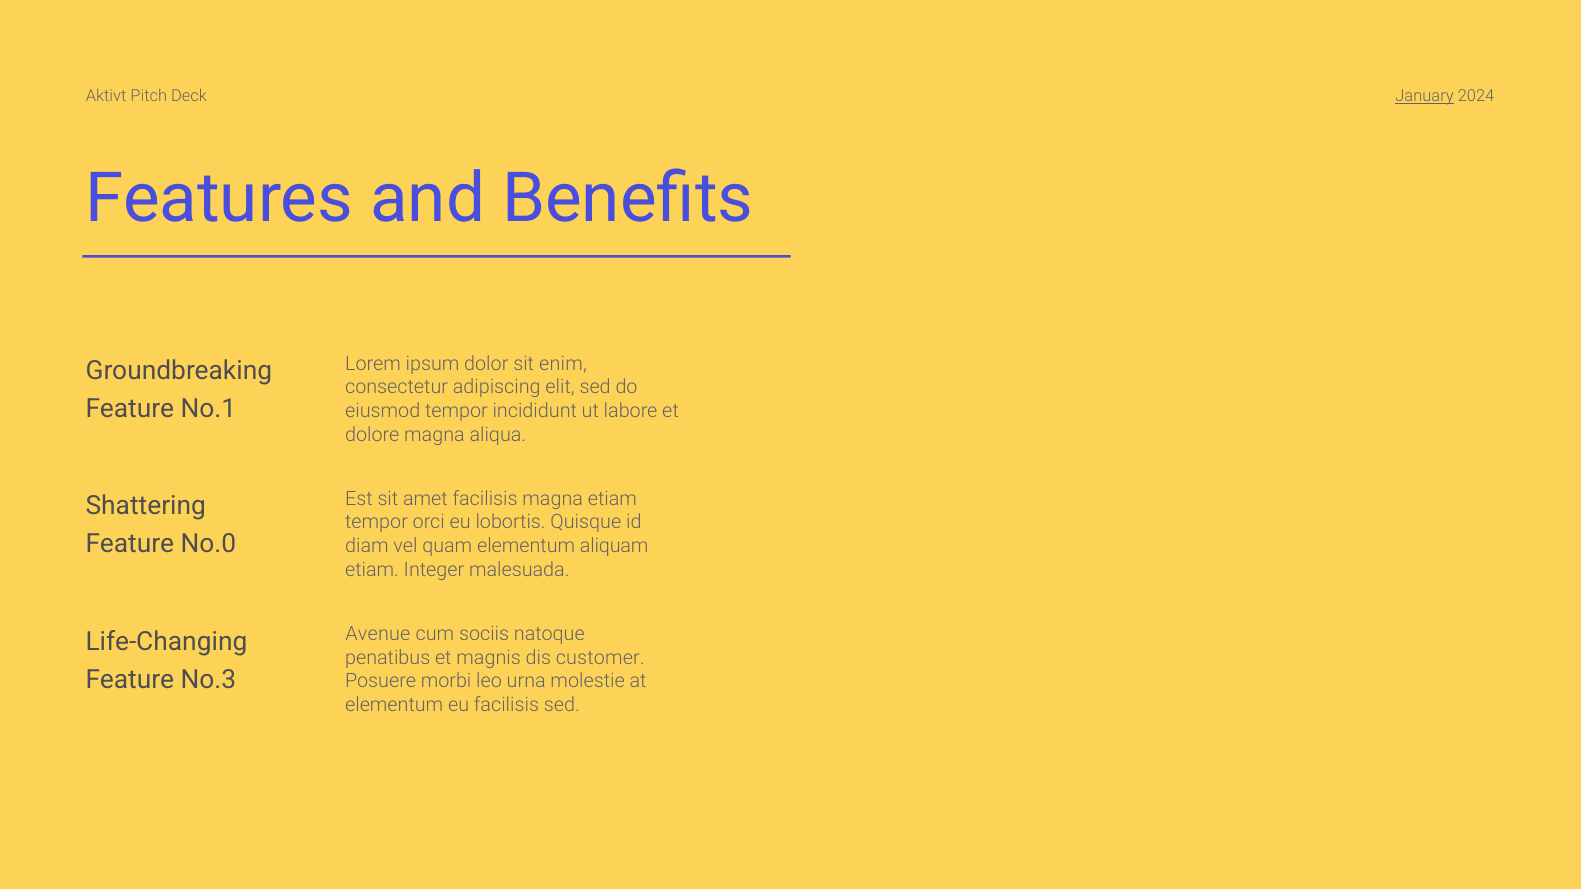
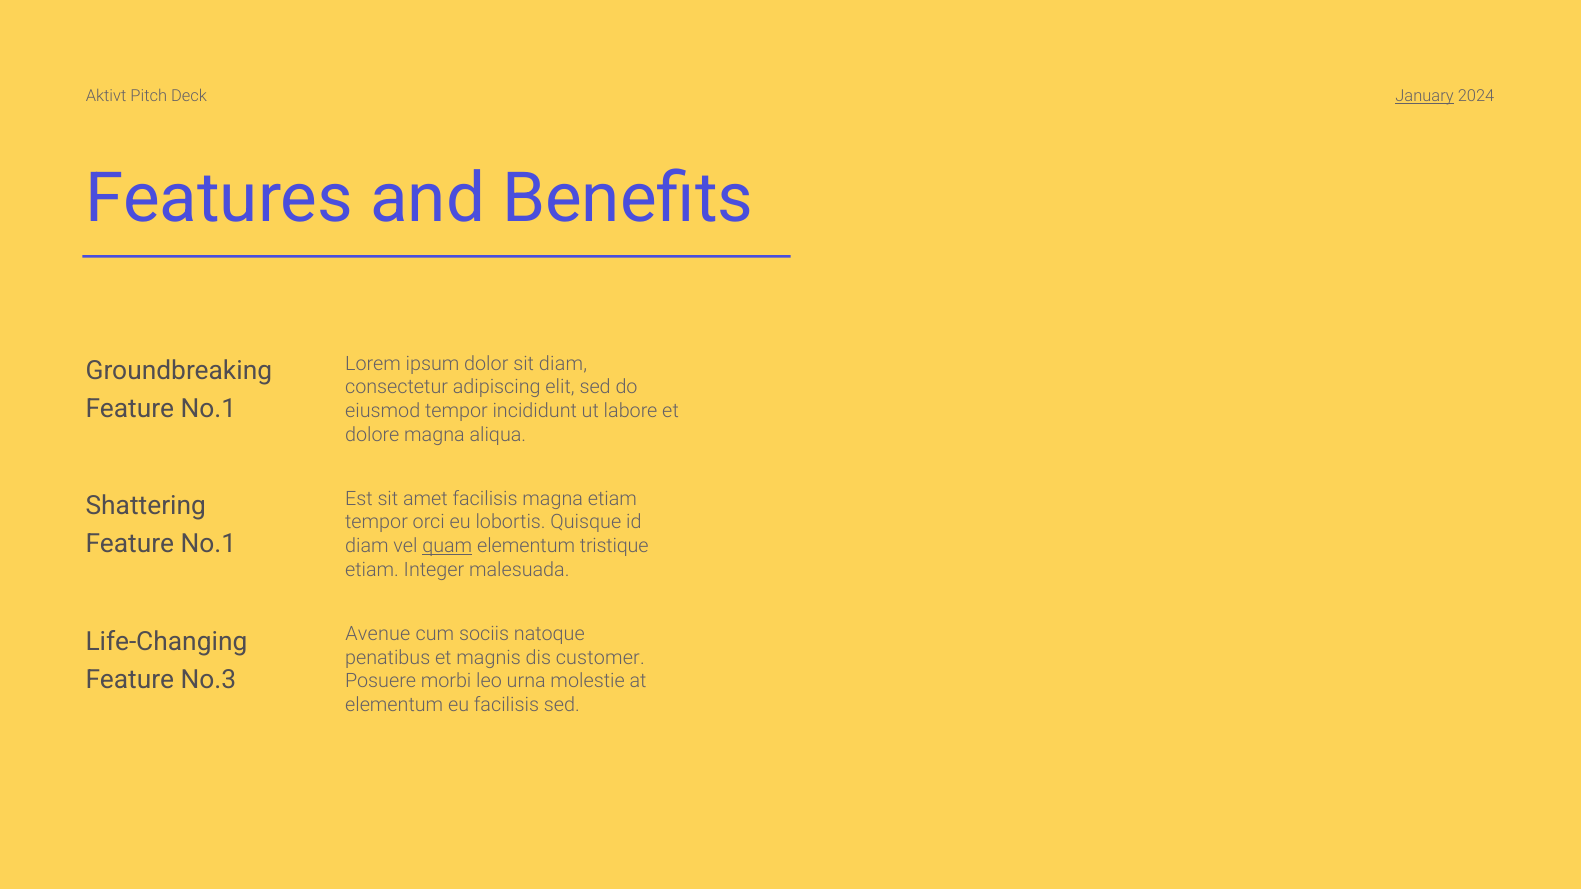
sit enim: enim -> diam
No.0 at (208, 544): No.0 -> No.1
quam underline: none -> present
aliquam: aliquam -> tristique
